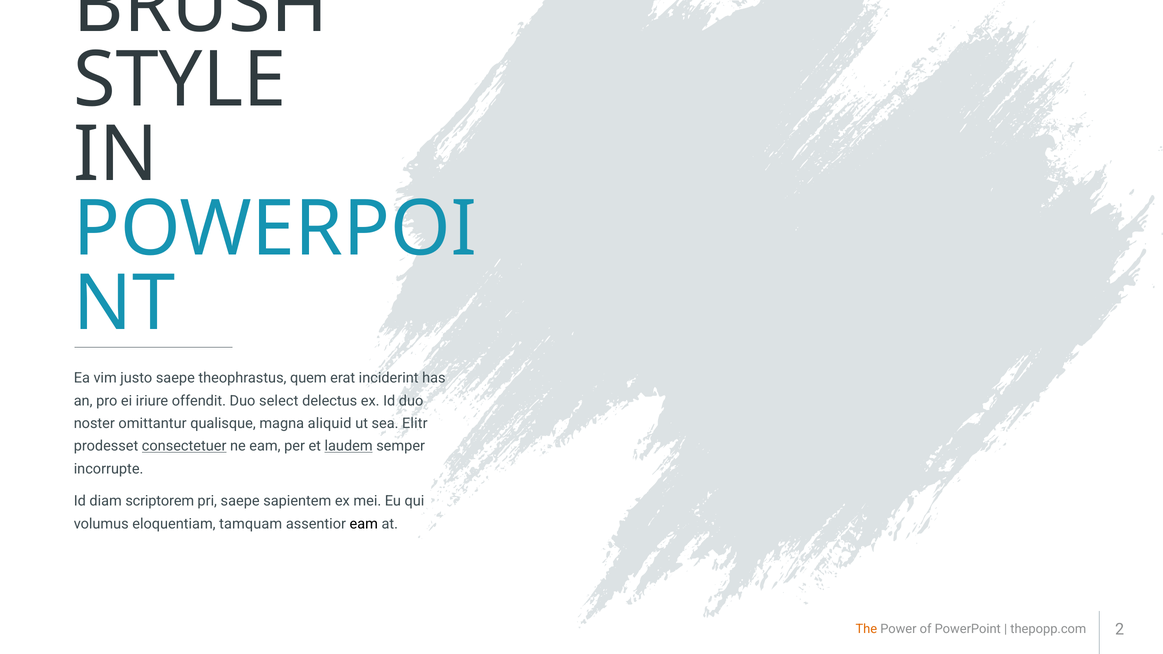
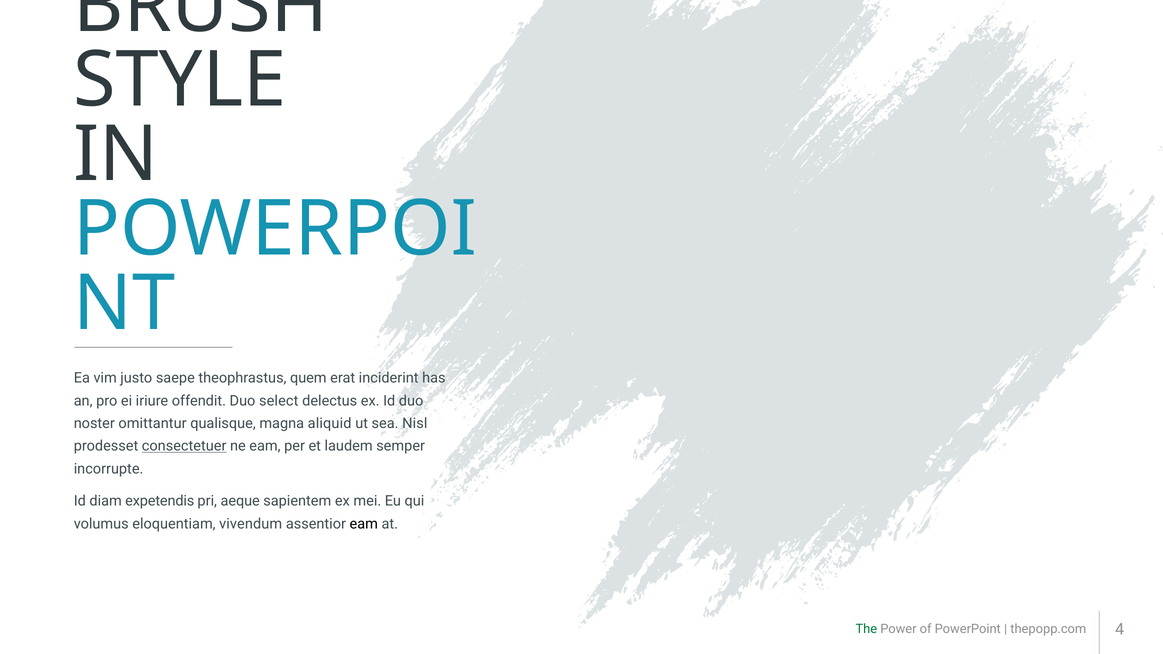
Elitr: Elitr -> Nisl
laudem underline: present -> none
scriptorem: scriptorem -> expetendis
pri saepe: saepe -> aeque
tamquam: tamquam -> vivendum
The colour: orange -> green
2: 2 -> 4
